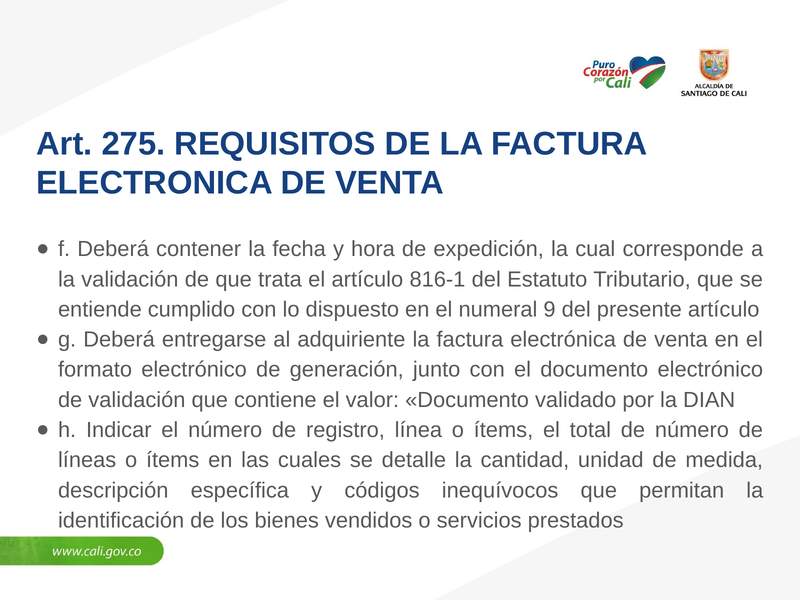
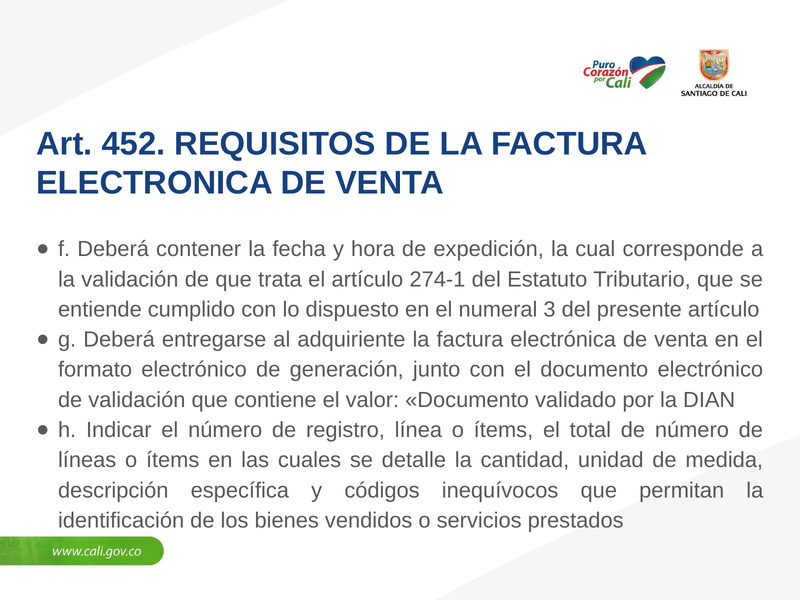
275: 275 -> 452
816-1: 816-1 -> 274-1
9: 9 -> 3
